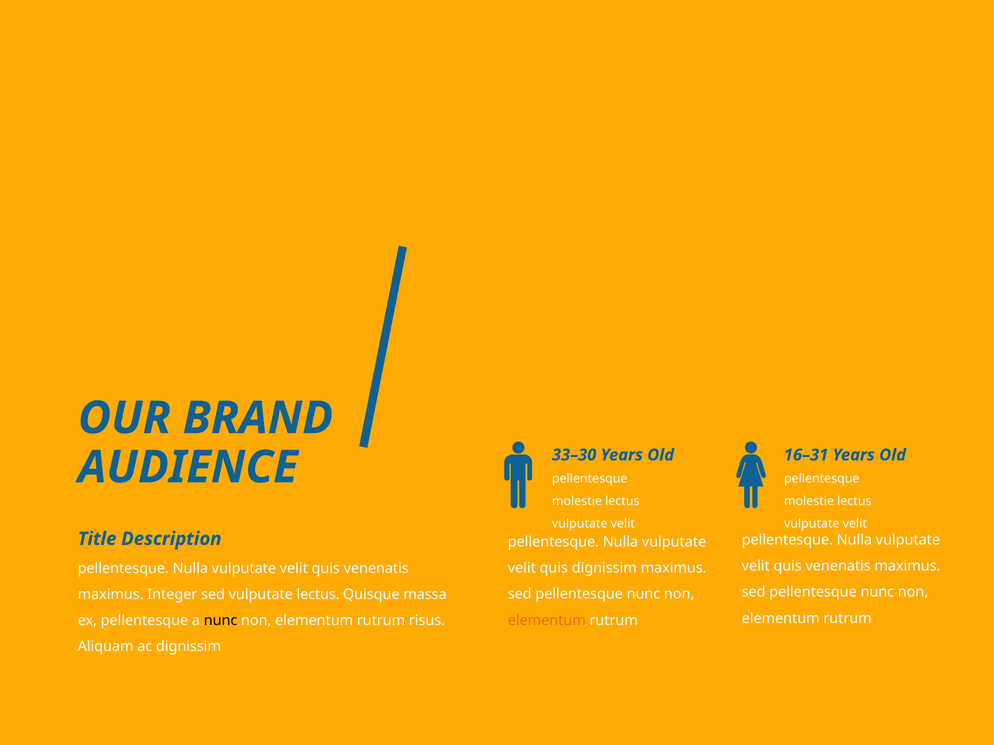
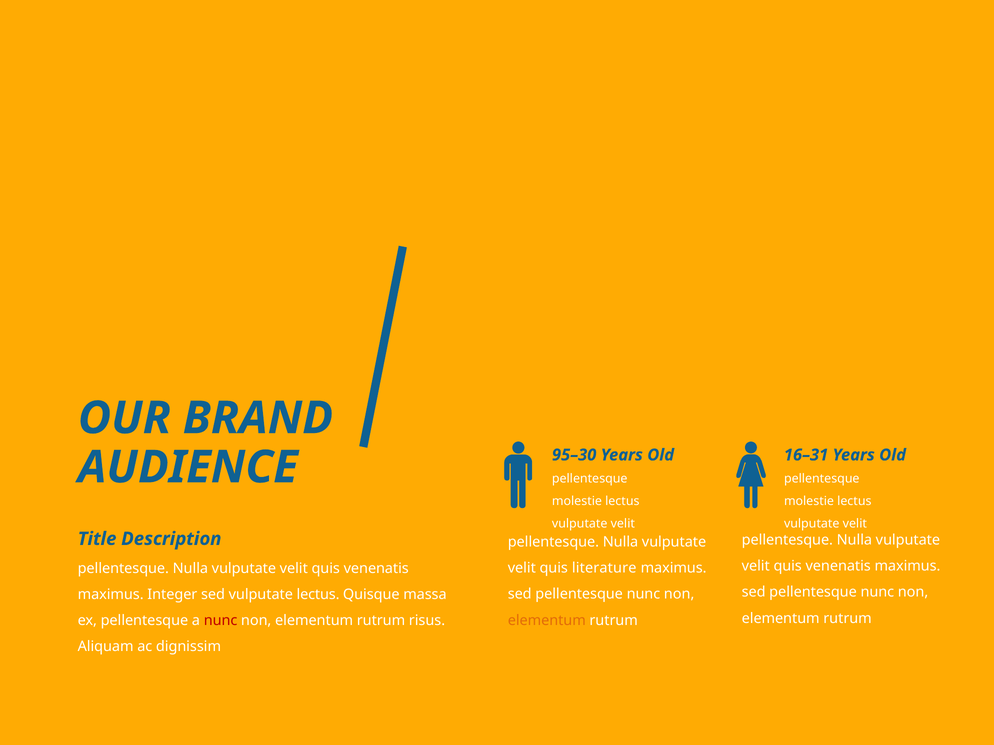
33–30: 33–30 -> 95–30
quis dignissim: dignissim -> literature
nunc at (221, 621) colour: black -> red
